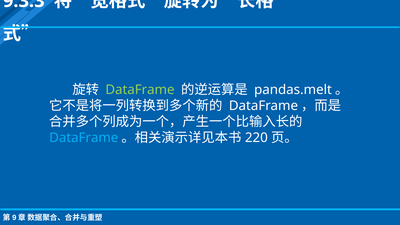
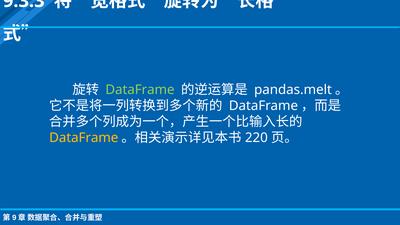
DataFrame at (84, 138) colour: light blue -> yellow
